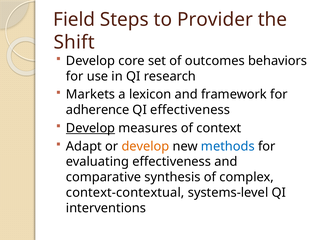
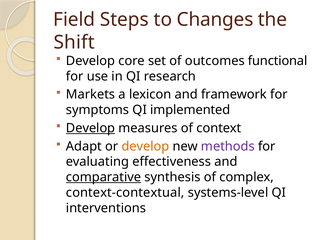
Provider: Provider -> Changes
behaviors: behaviors -> functional
adherence: adherence -> symptoms
QI effectiveness: effectiveness -> implemented
methods colour: blue -> purple
comparative underline: none -> present
